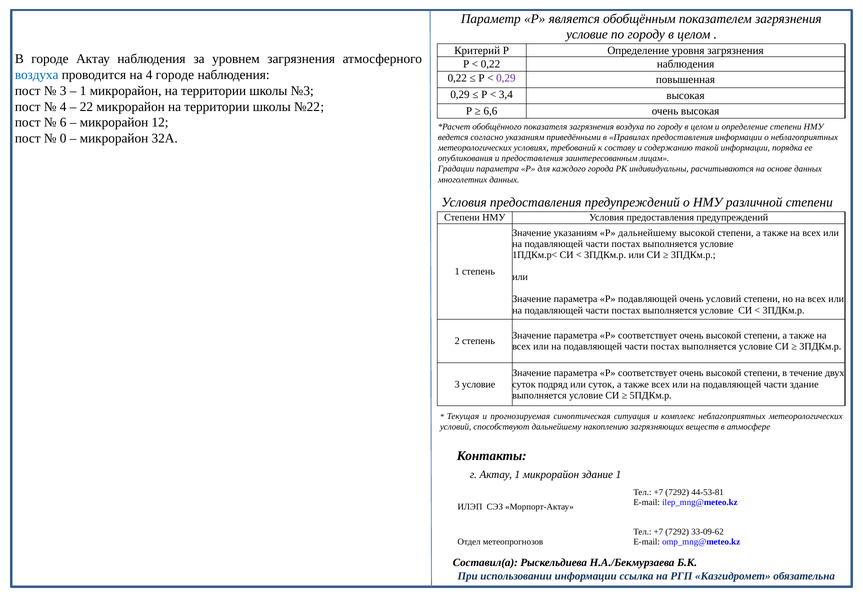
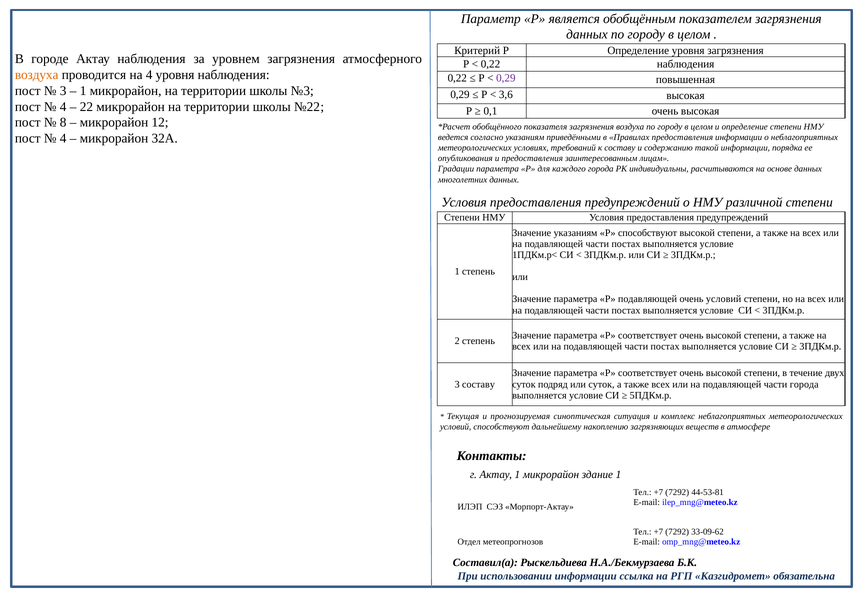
условие at (587, 35): условие -> данных
воздуха at (37, 75) colour: blue -> orange
4 городе: городе -> уровня
3,4: 3,4 -> 3,6
6,6: 6,6 -> 0,1
6: 6 -> 8
0 at (63, 139): 0 -> 4
Р дальнейшему: дальнейшему -> способствуют
3 условие: условие -> составу
части здание: здание -> города
